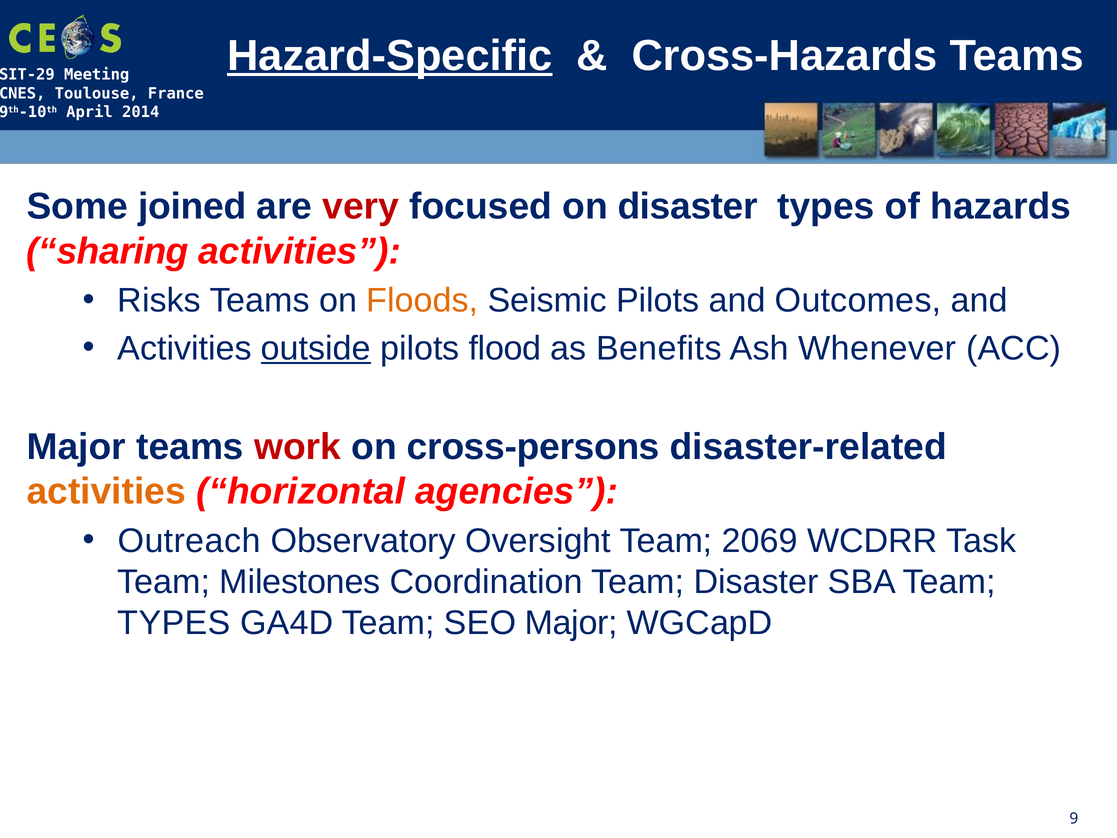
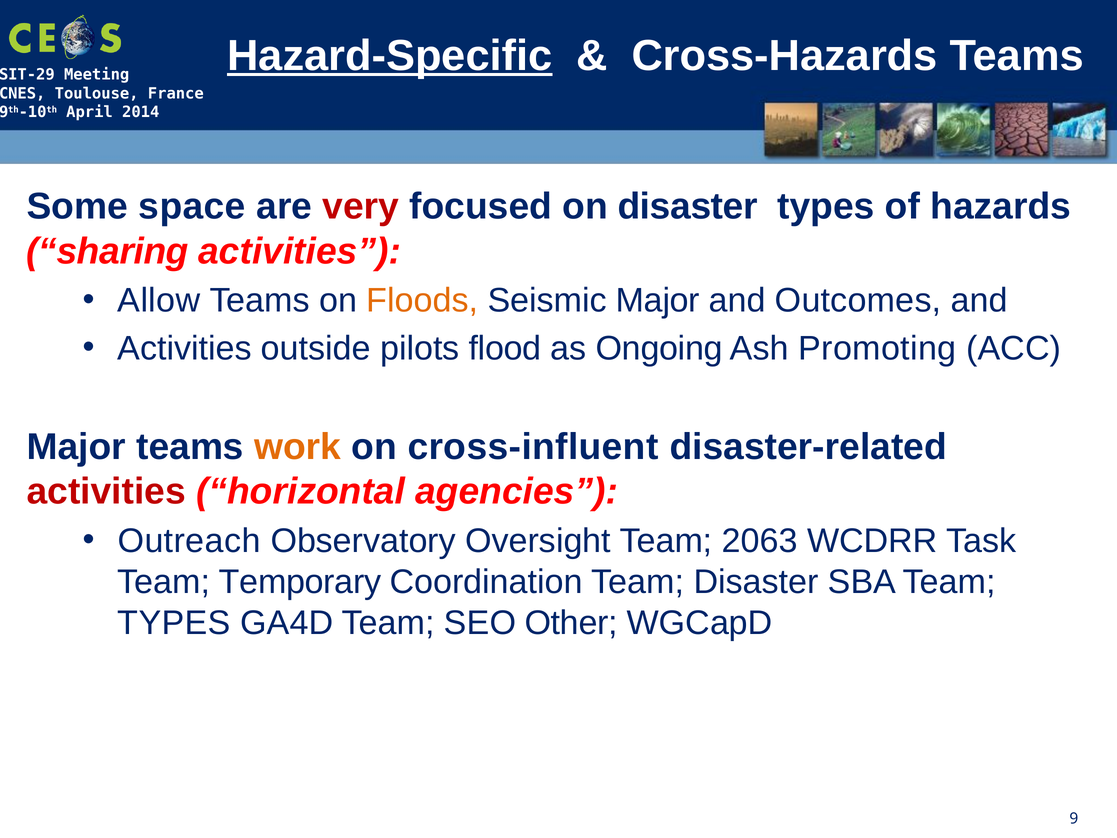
joined: joined -> space
Risks: Risks -> Allow
Seismic Pilots: Pilots -> Major
outside underline: present -> none
Benefits: Benefits -> Ongoing
Whenever: Whenever -> Promoting
work colour: red -> orange
cross-persons: cross-persons -> cross-influent
activities at (106, 491) colour: orange -> red
2069: 2069 -> 2063
Milestones: Milestones -> Temporary
SEO Major: Major -> Other
